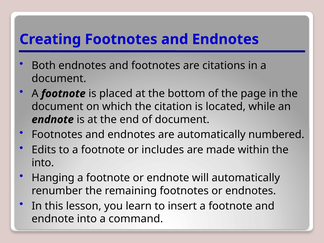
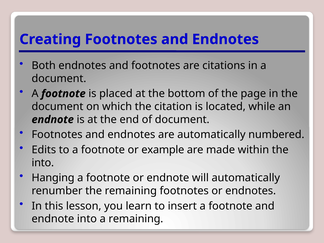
includes: includes -> example
a command: command -> remaining
